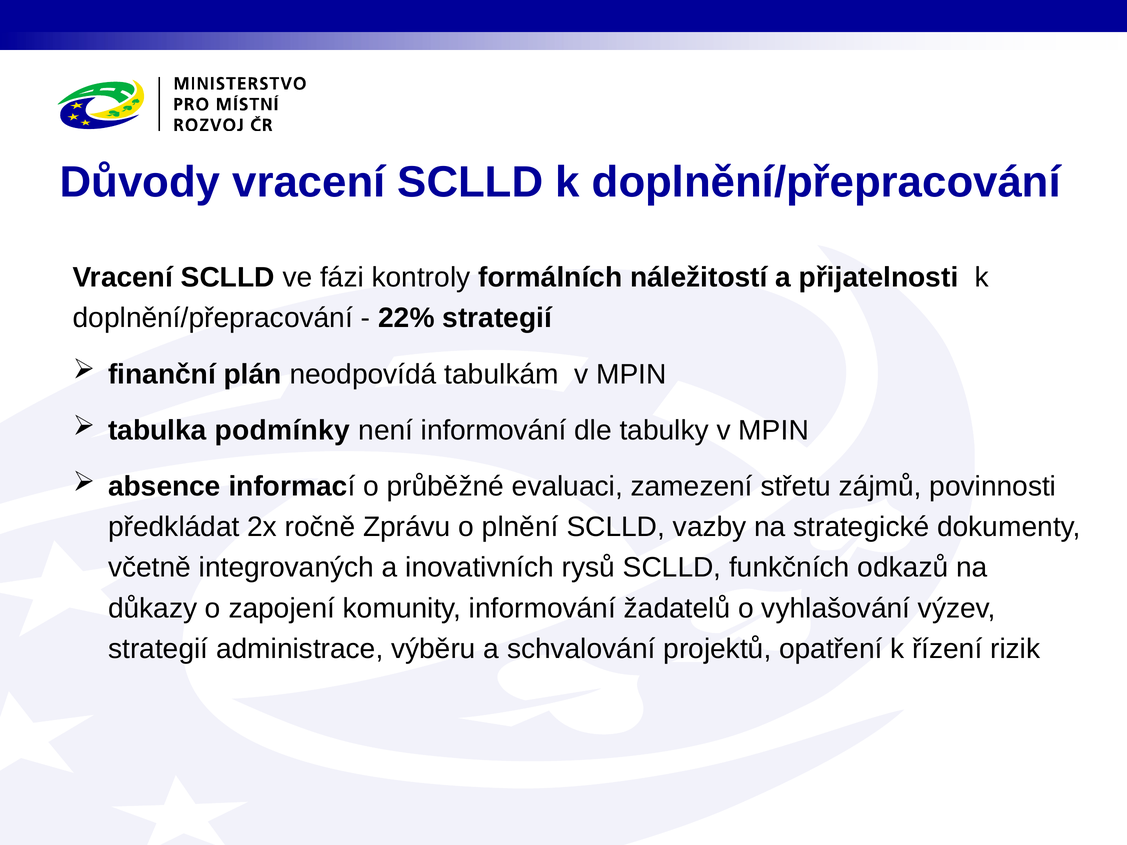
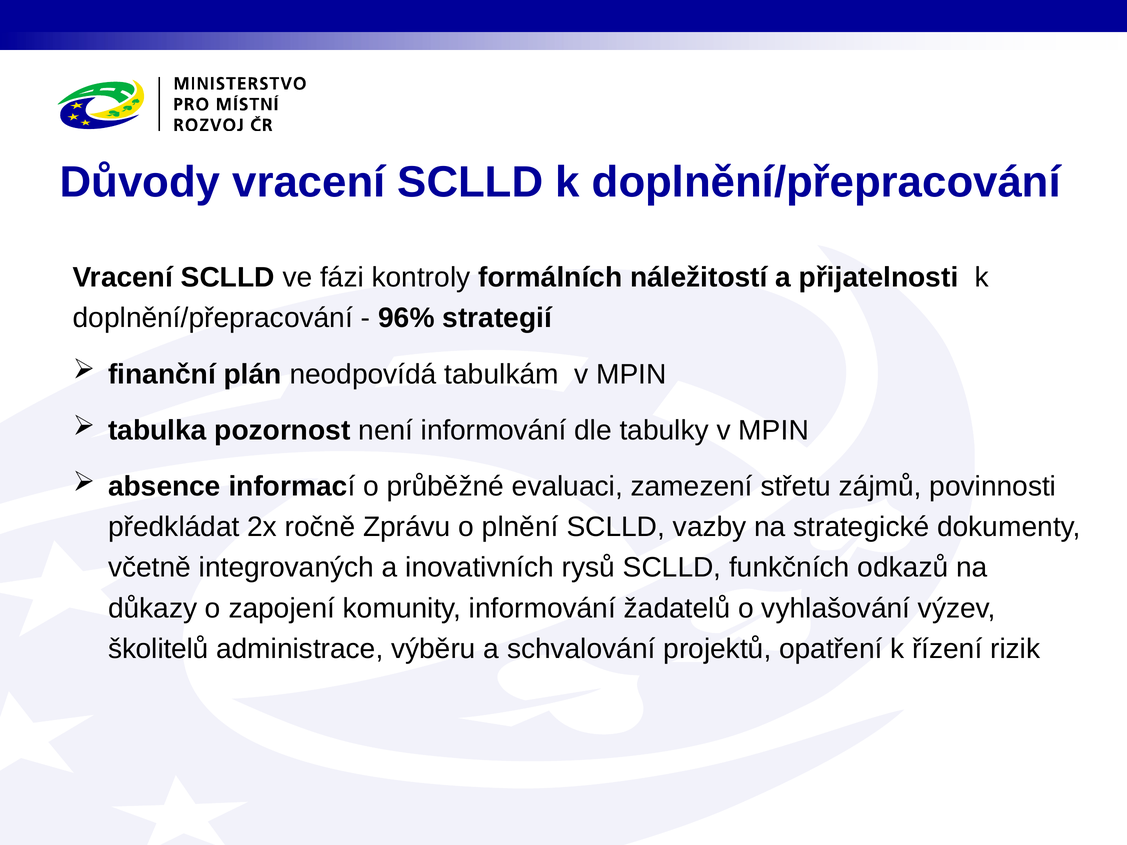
22%: 22% -> 96%
podmínky: podmínky -> pozornost
strategií at (158, 649): strategií -> školitelů
